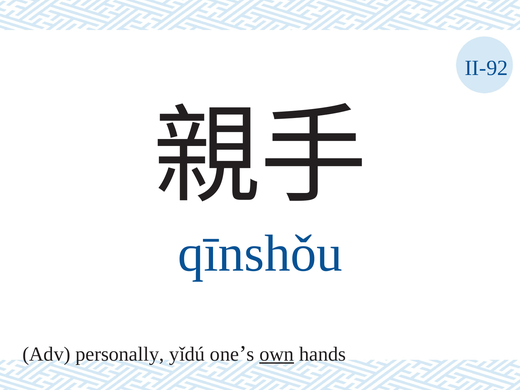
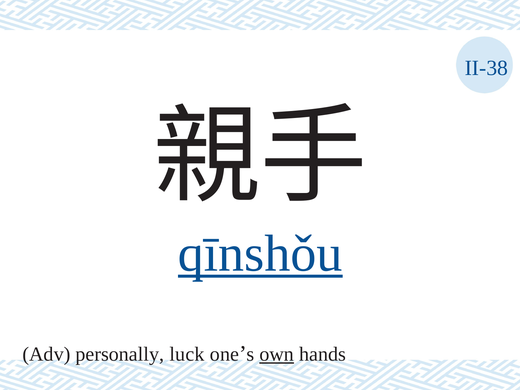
II-92: II-92 -> II-38
qīnshǒu underline: none -> present
yǐdú: yǐdú -> luck
